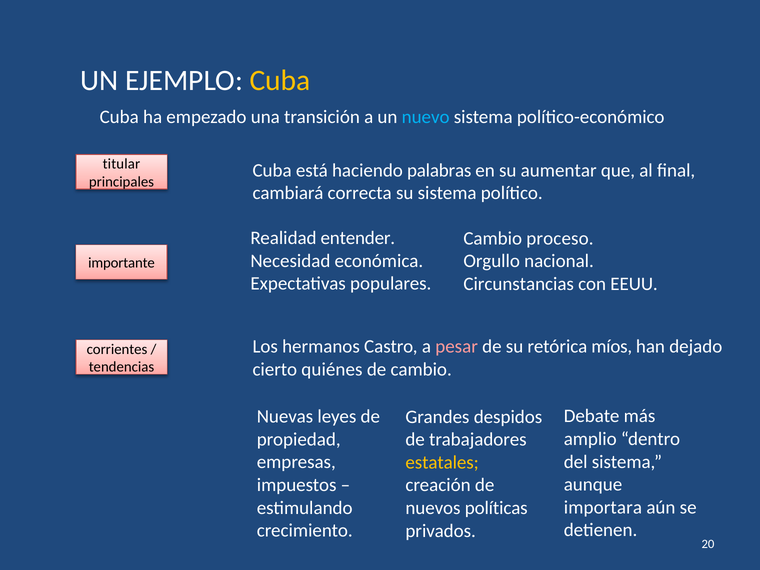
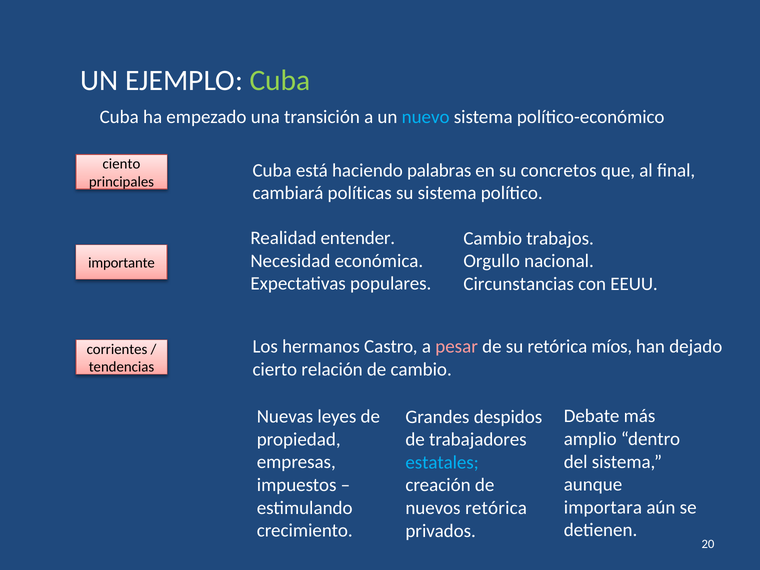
Cuba at (280, 81) colour: yellow -> light green
titular: titular -> ciento
aumentar: aumentar -> concretos
correcta: correcta -> políticas
proceso: proceso -> trabajos
quiénes: quiénes -> relación
estatales colour: yellow -> light blue
nuevos políticas: políticas -> retórica
